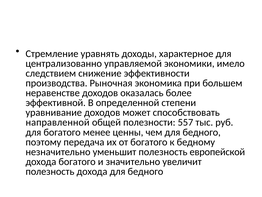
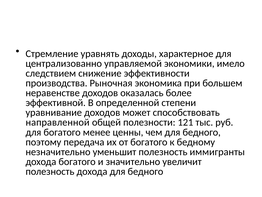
557: 557 -> 121
европейской: европейской -> иммигранты
